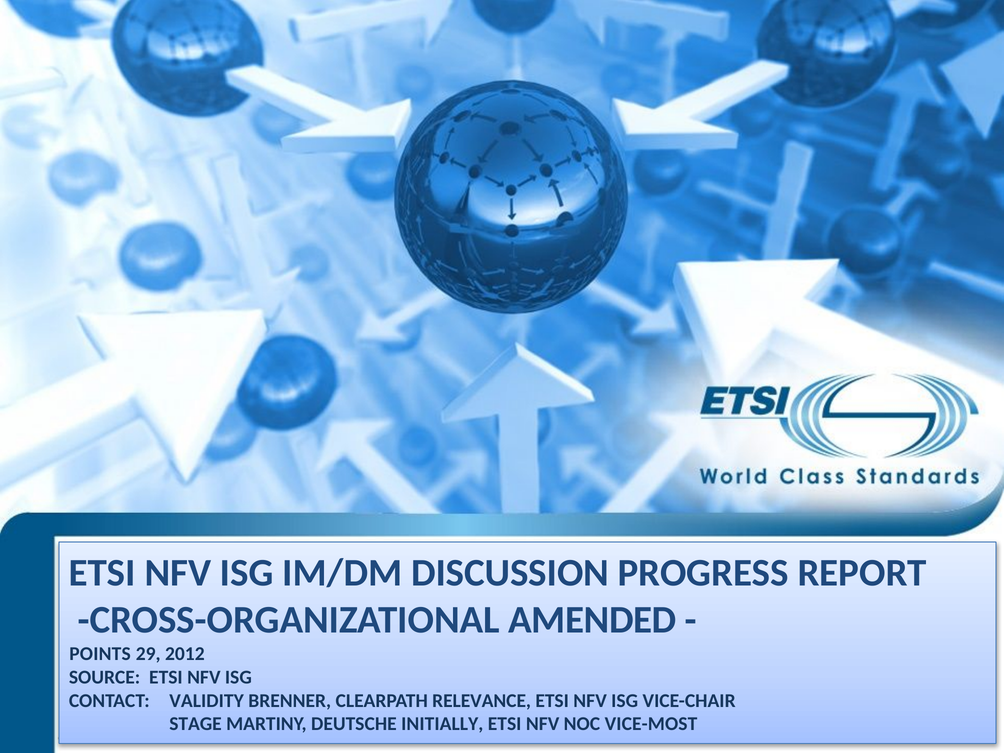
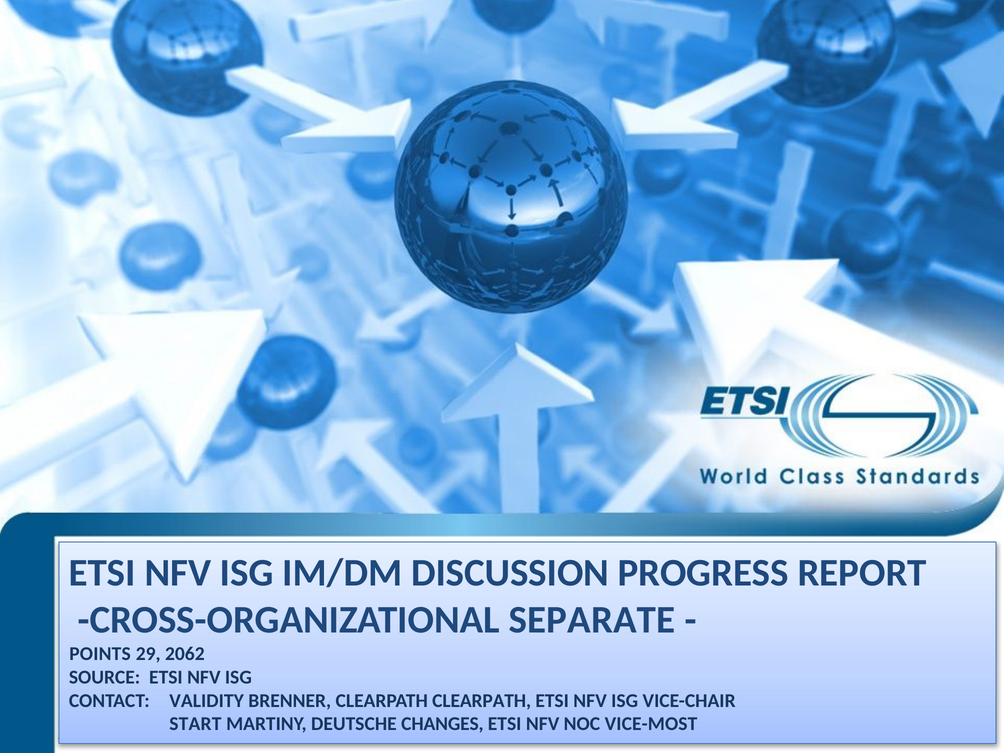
AMENDED: AMENDED -> SEPARATE
2012: 2012 -> 2062
CLEARPATH RELEVANCE: RELEVANCE -> CLEARPATH
STAGE: STAGE -> START
INITIALLY: INITIALLY -> CHANGES
